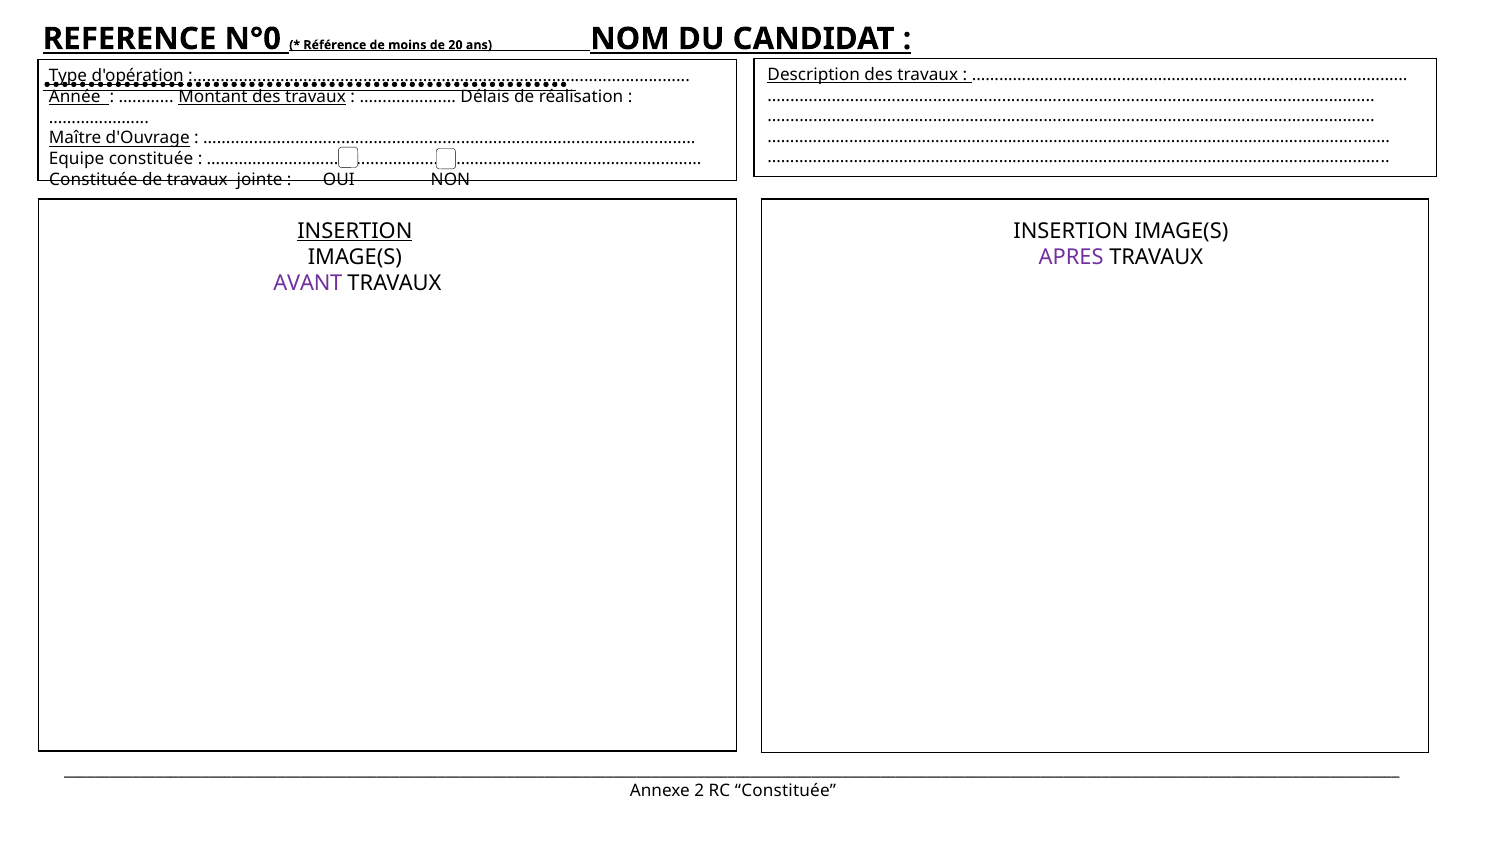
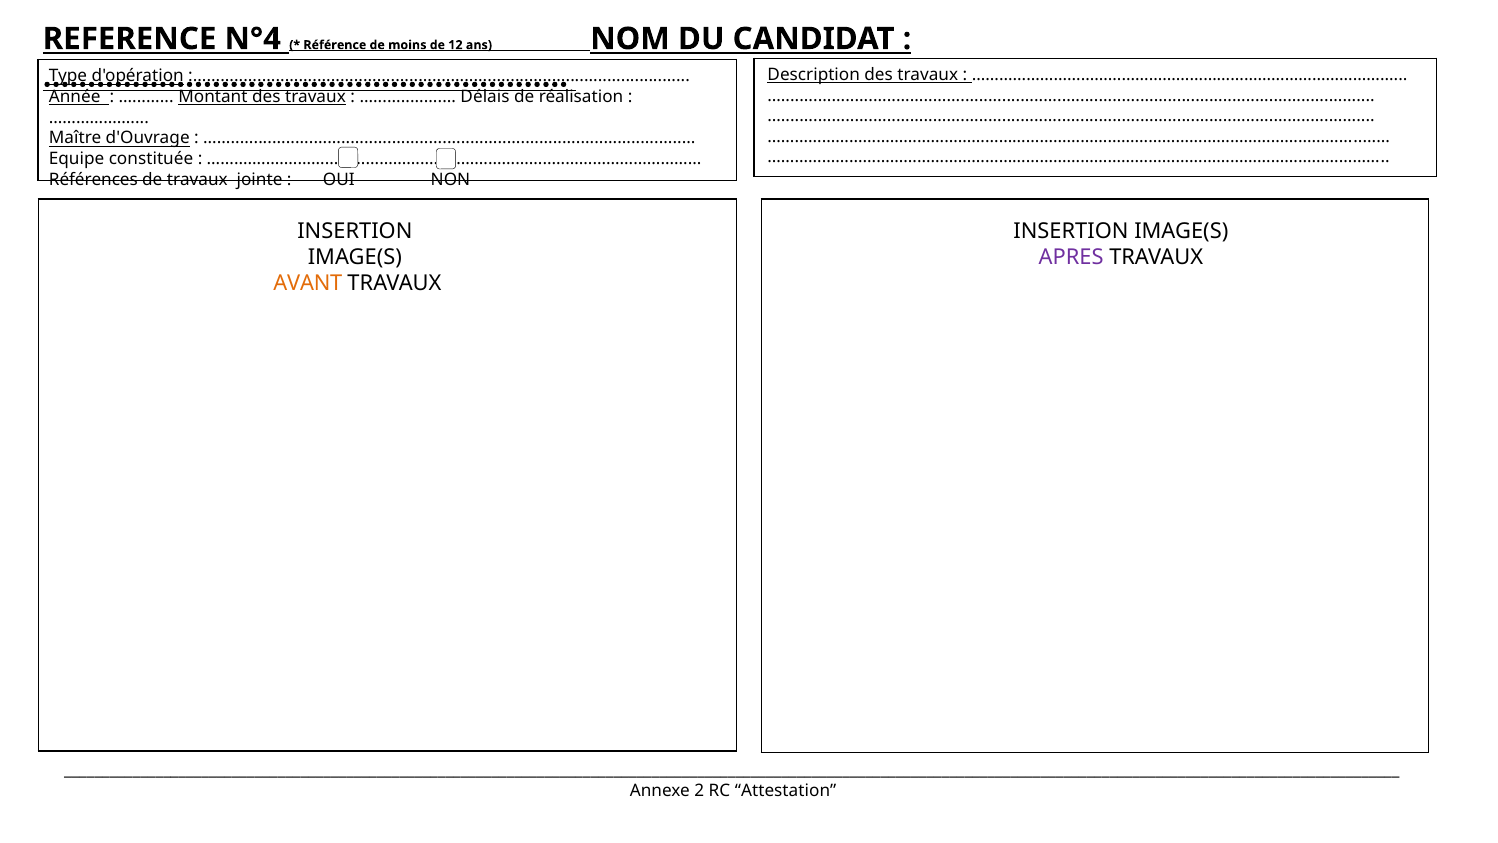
N°0: N°0 -> N°4
20: 20 -> 12
Constituée at (93, 179): Constituée -> Références
INSERTION at (355, 231) underline: present -> none
AVANT colour: purple -> orange
RC Constituée: Constituée -> Attestation
